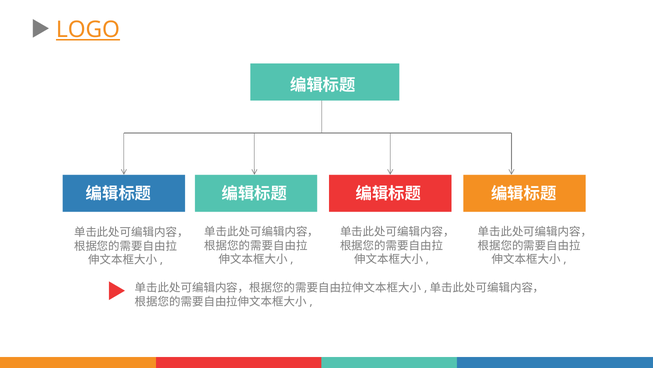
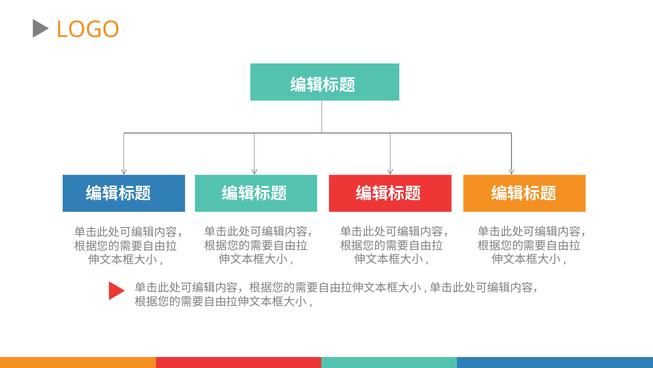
LOGO underline: present -> none
